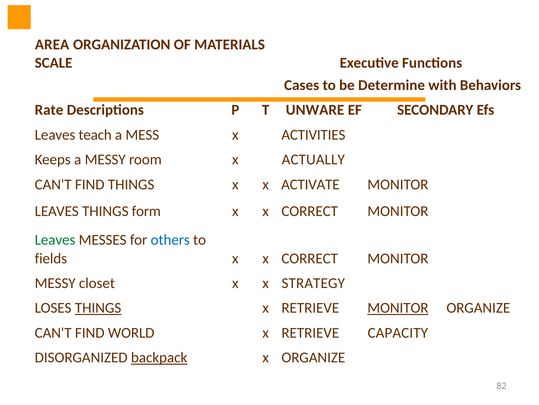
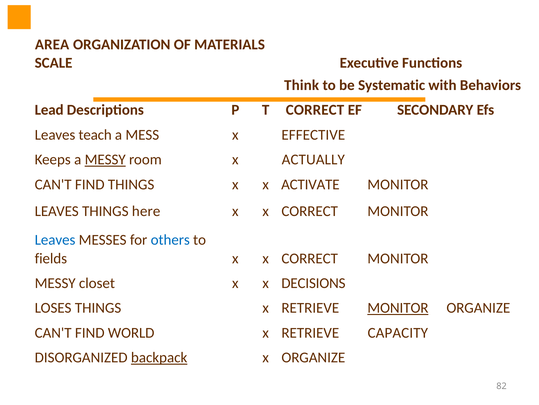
Cases: Cases -> Think
Determine: Determine -> Systematic
Rate: Rate -> Lead
T UNWARE: UNWARE -> CORRECT
ACTIVITIES: ACTIVITIES -> EFFECTIVE
MESSY at (105, 159) underline: none -> present
form: form -> here
Leaves at (55, 240) colour: green -> blue
STRATEGY: STRATEGY -> DECISIONS
THINGS at (98, 307) underline: present -> none
